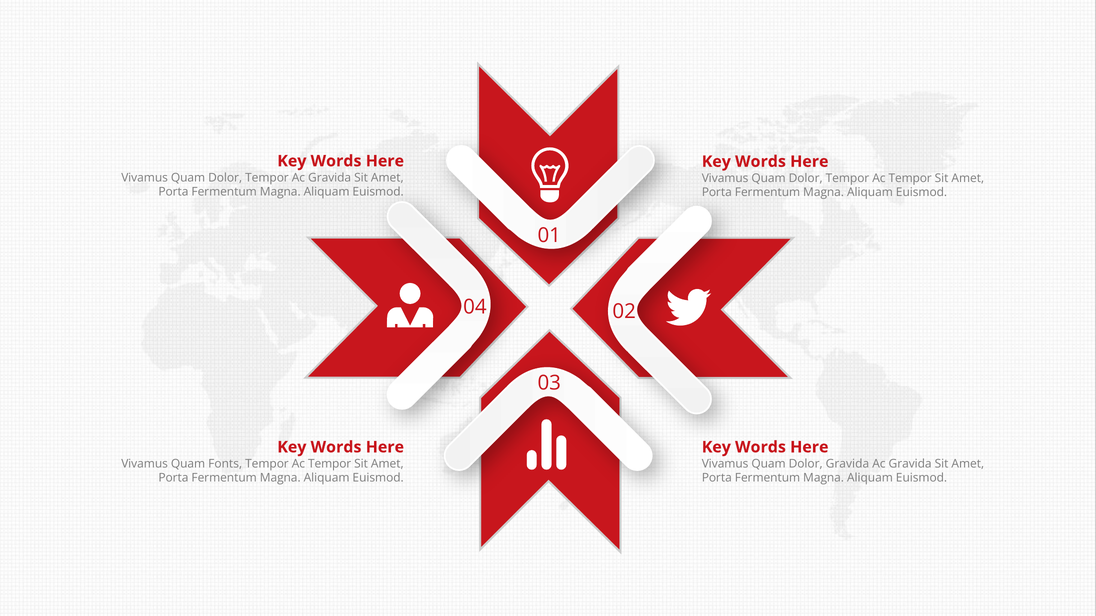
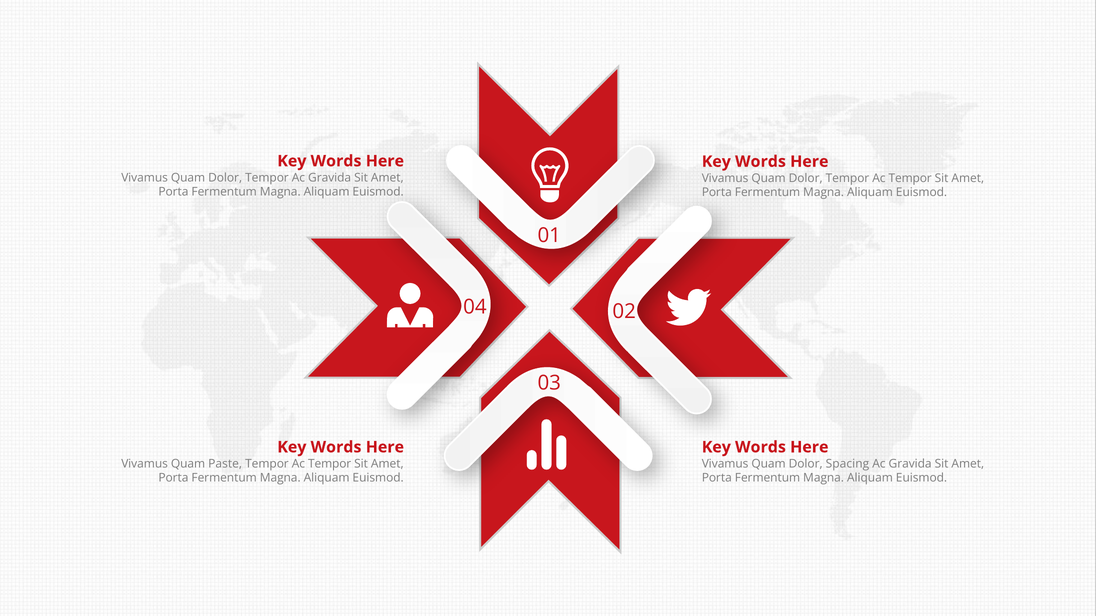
Fonts: Fonts -> Paste
Dolor Gravida: Gravida -> Spacing
